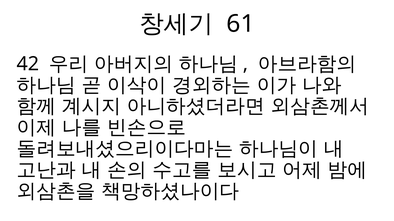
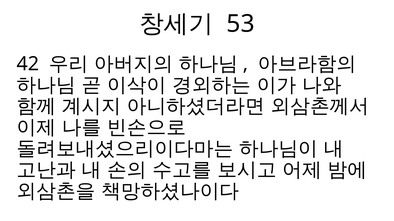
61: 61 -> 53
